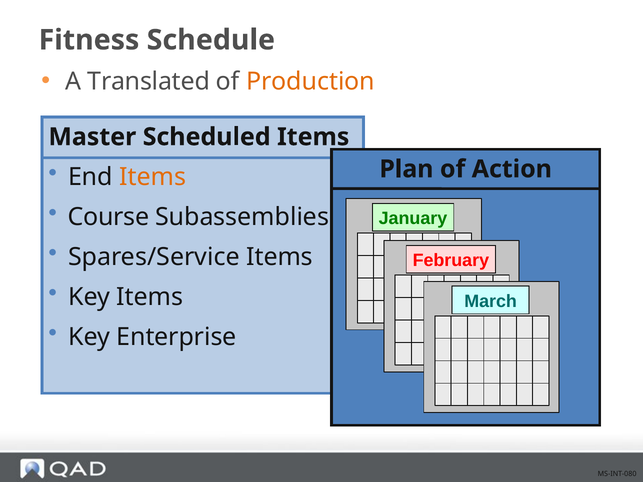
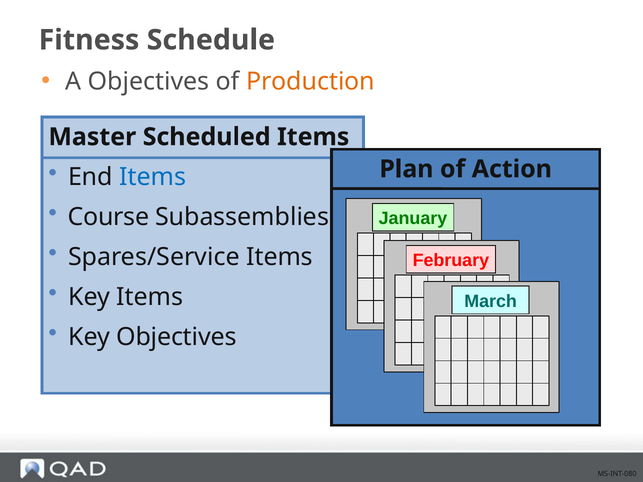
A Translated: Translated -> Objectives
Items at (153, 177) colour: orange -> blue
Key Enterprise: Enterprise -> Objectives
